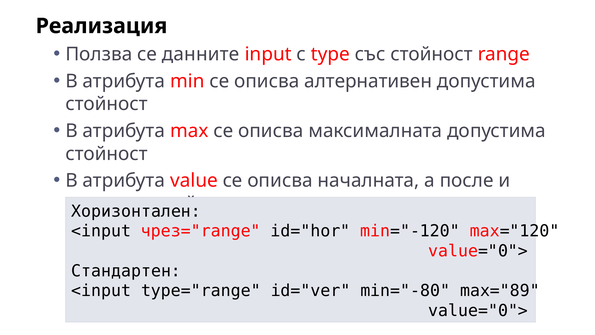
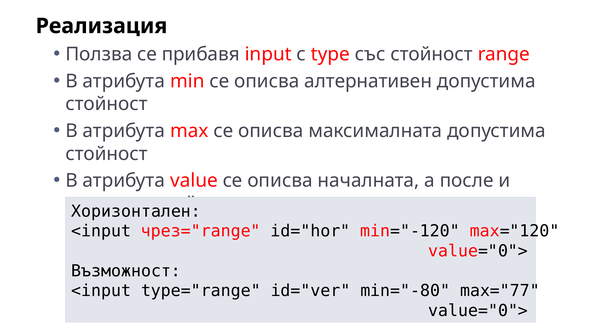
данните: данните -> прибавя
Стандартен: Стандартен -> Възможност
max="89: max="89 -> max="77
